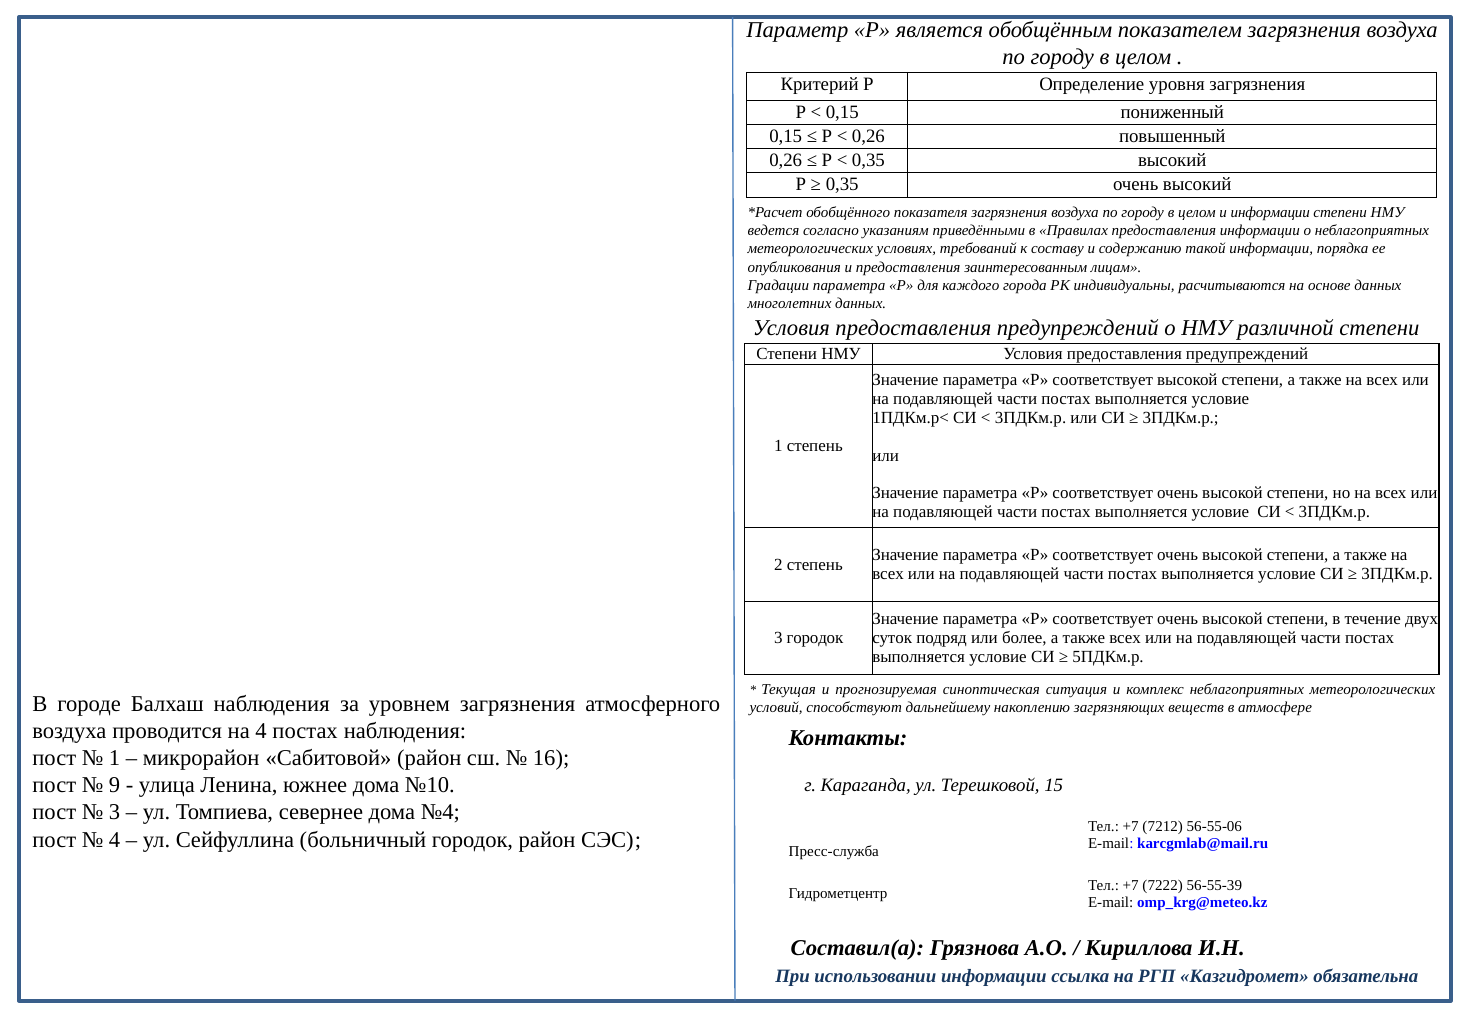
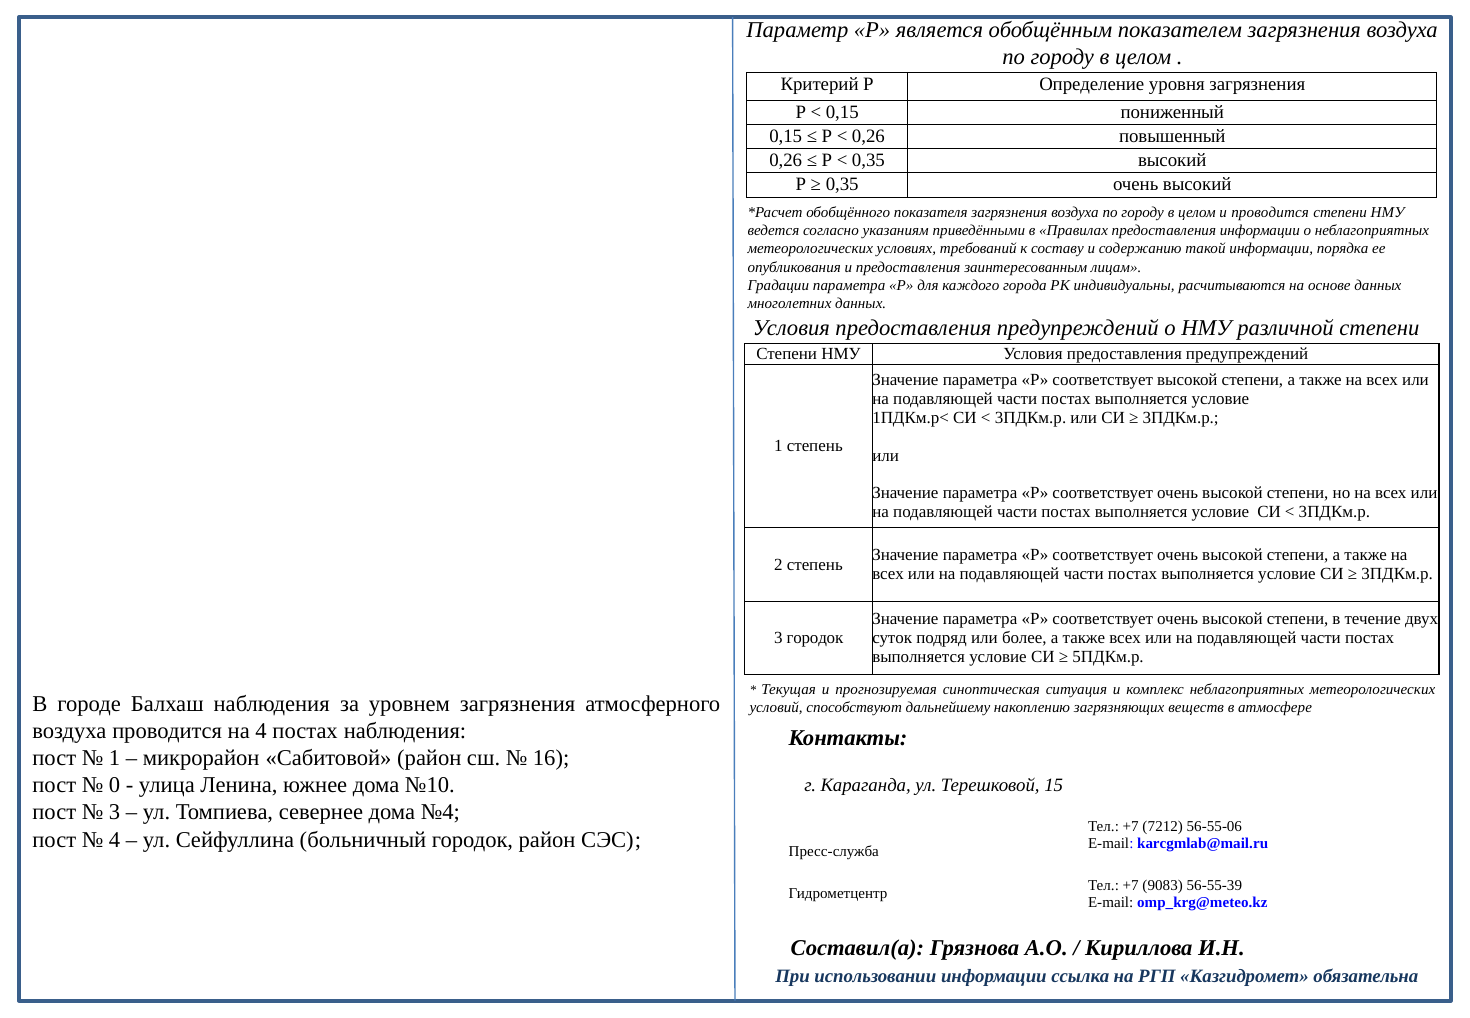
и информации: информации -> проводится
9: 9 -> 0
7222: 7222 -> 9083
